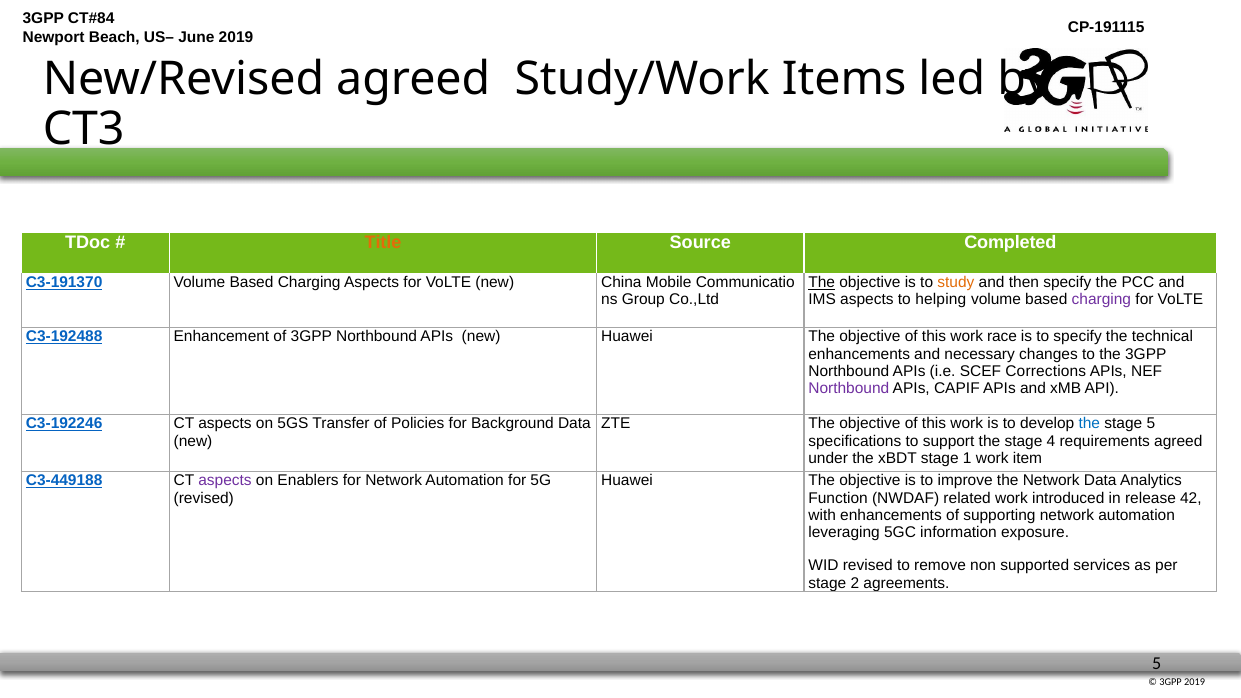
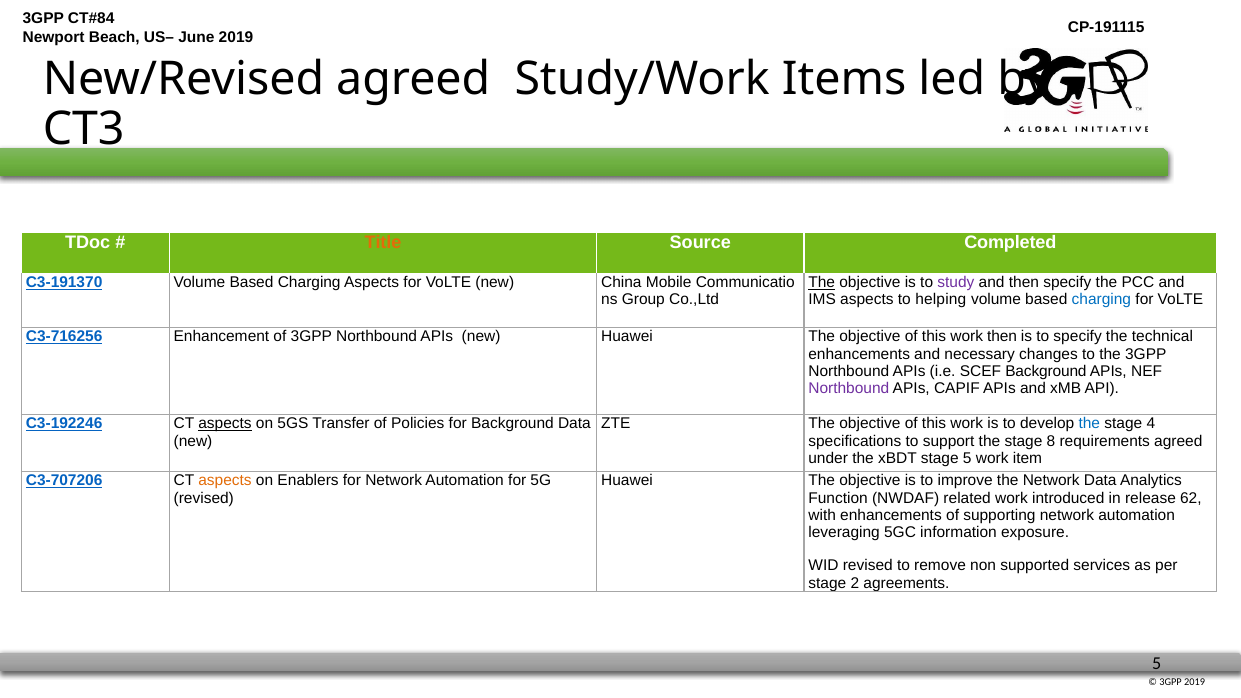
study colour: orange -> purple
charging at (1101, 300) colour: purple -> blue
C3-192488: C3-192488 -> C3-716256
work race: race -> then
SCEF Corrections: Corrections -> Background
aspects at (225, 424) underline: none -> present
stage 5: 5 -> 4
4: 4 -> 8
stage 1: 1 -> 5
C3-449188: C3-449188 -> C3-707206
aspects at (225, 481) colour: purple -> orange
42: 42 -> 62
